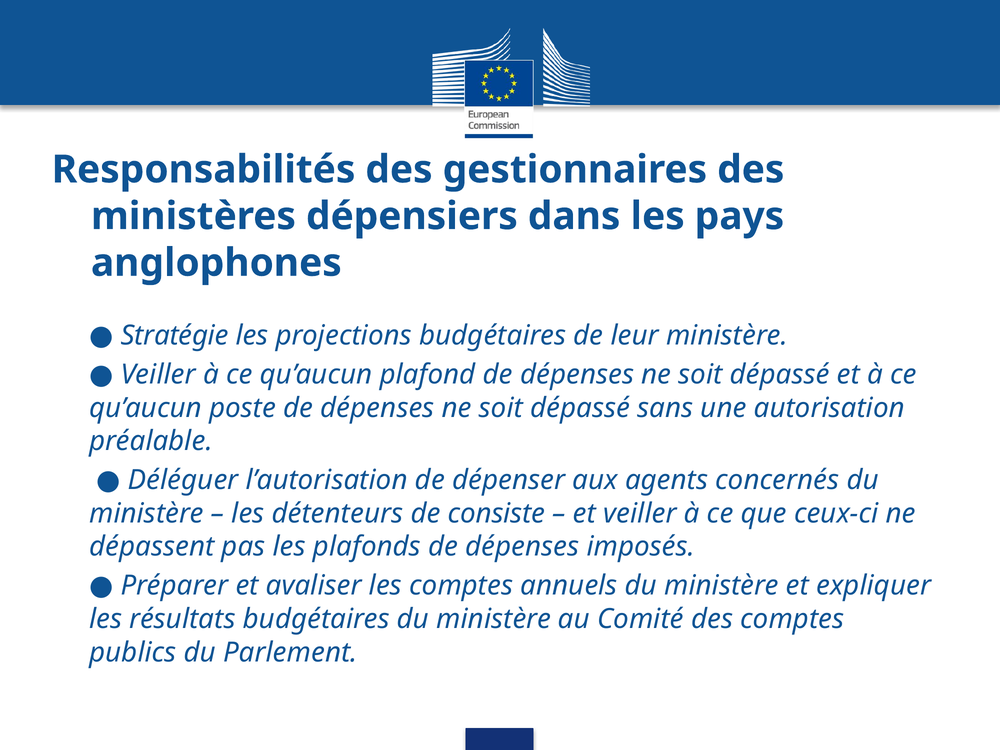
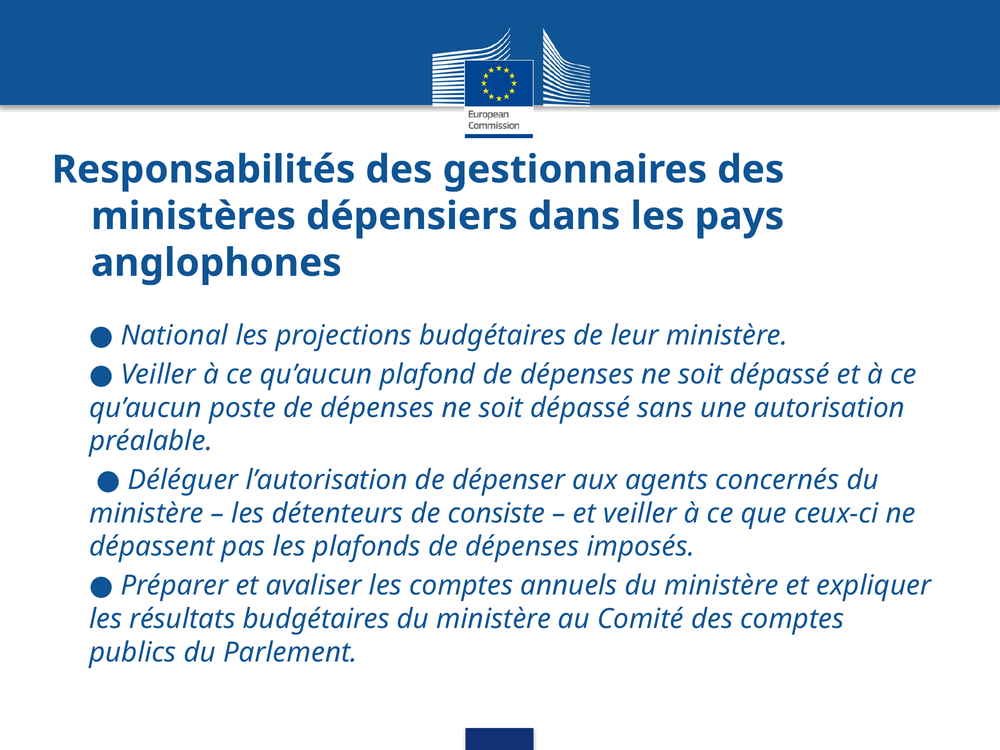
Stratégie: Stratégie -> National
